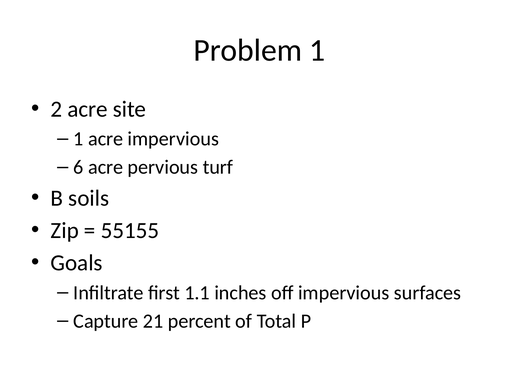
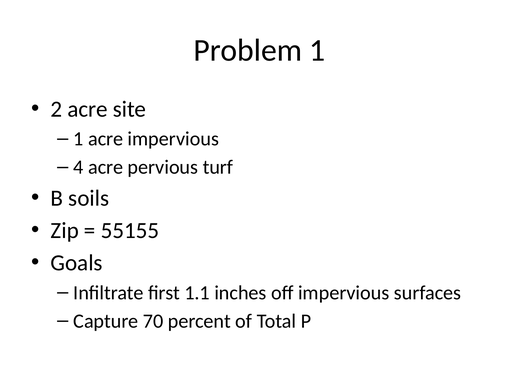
6: 6 -> 4
21: 21 -> 70
